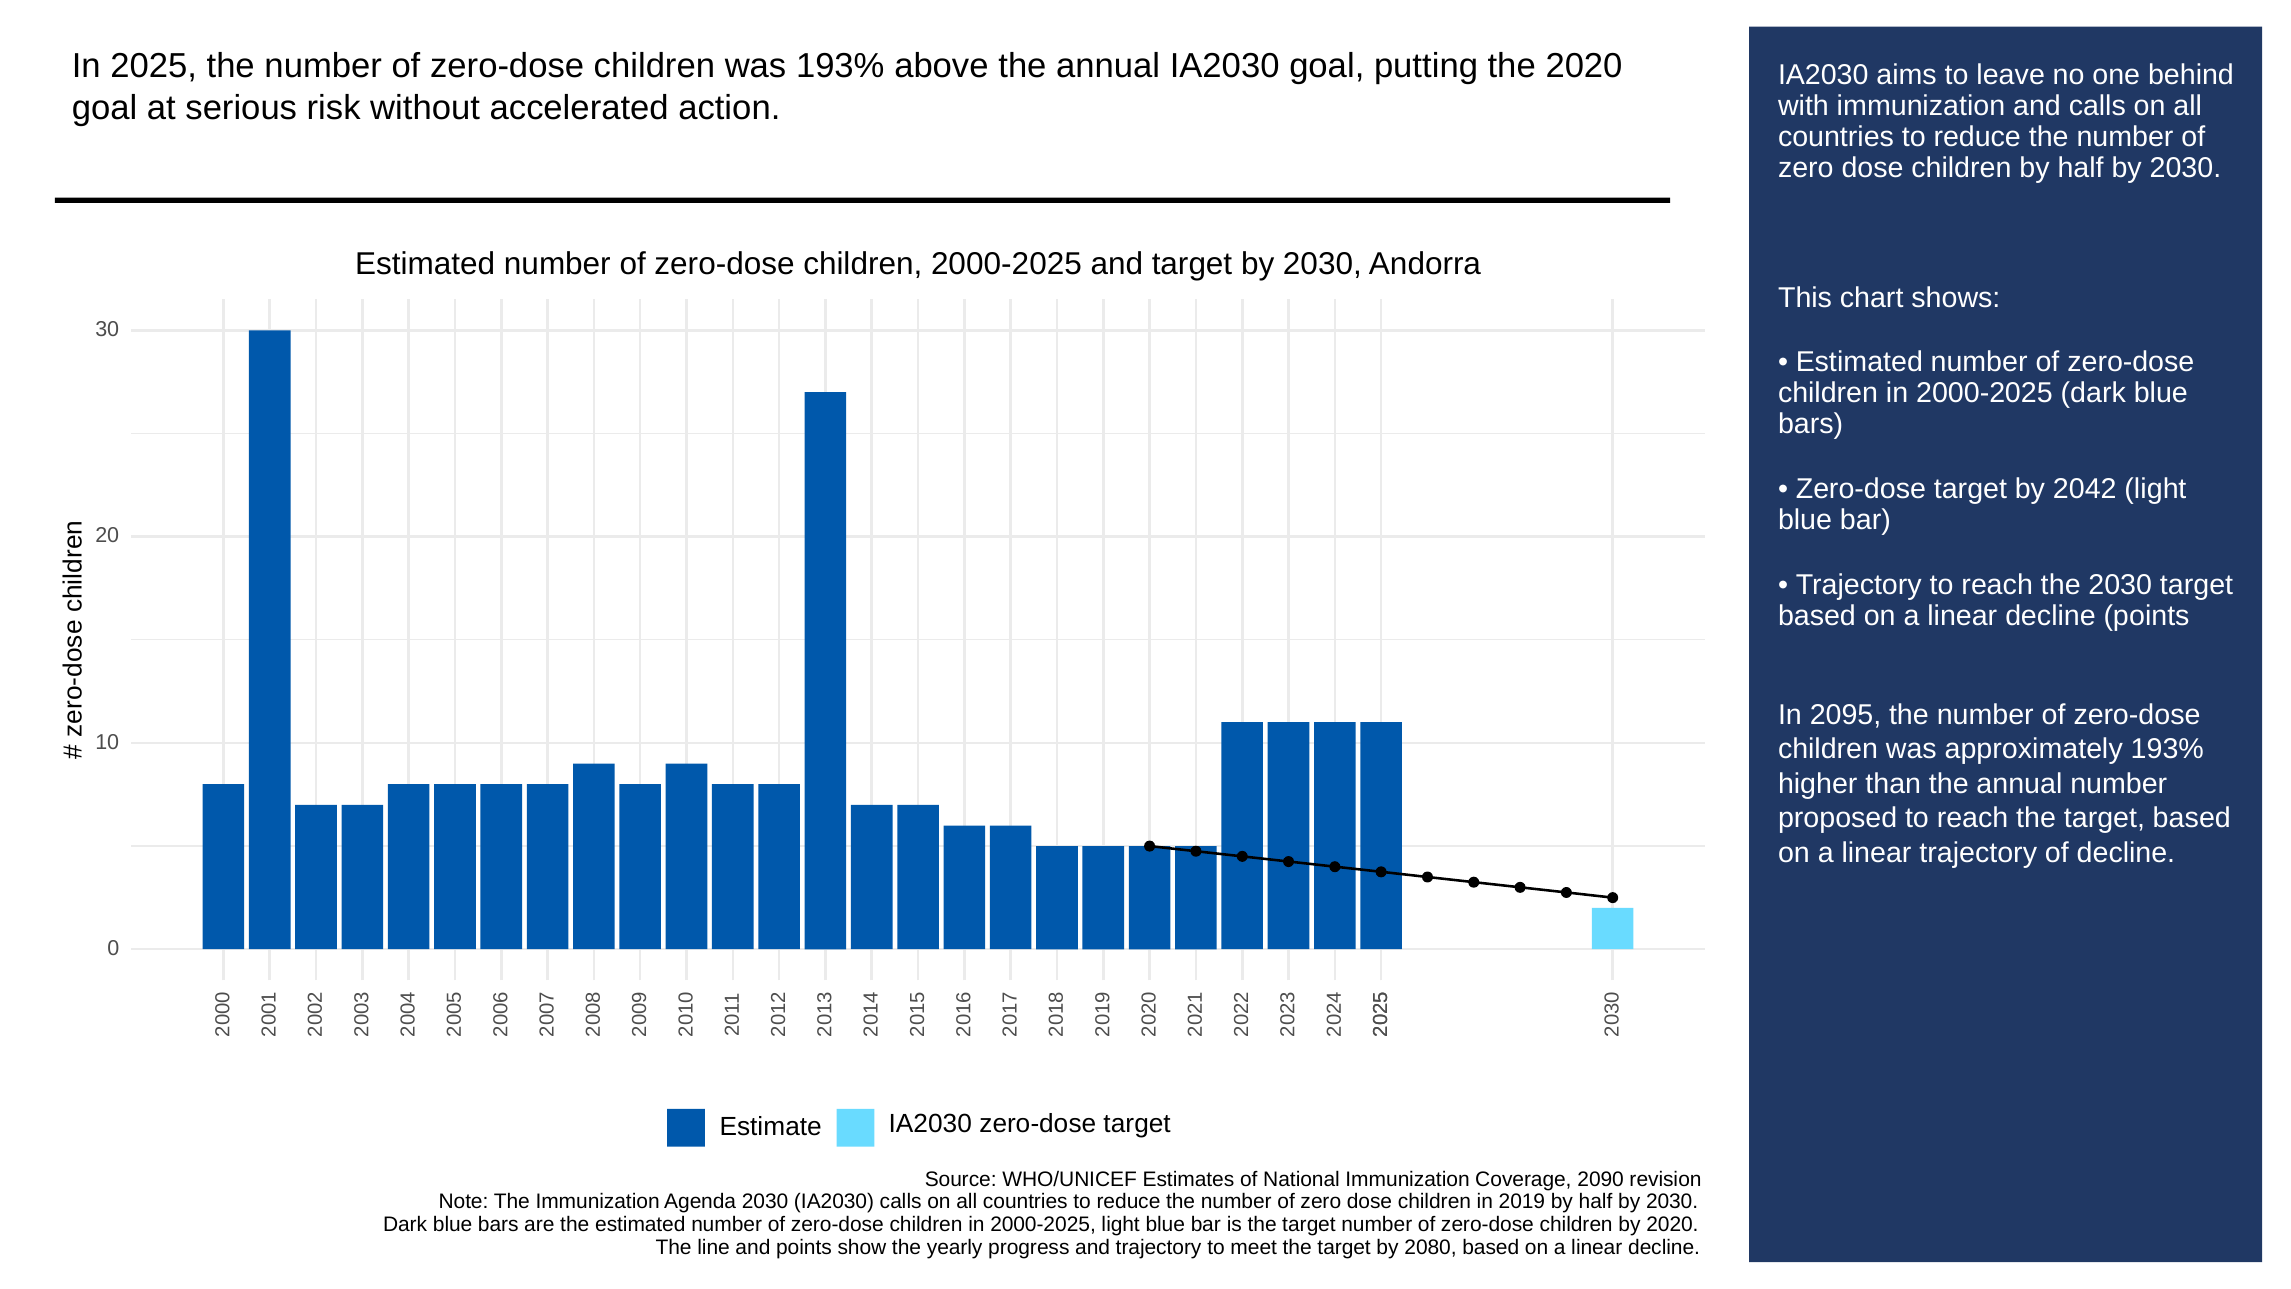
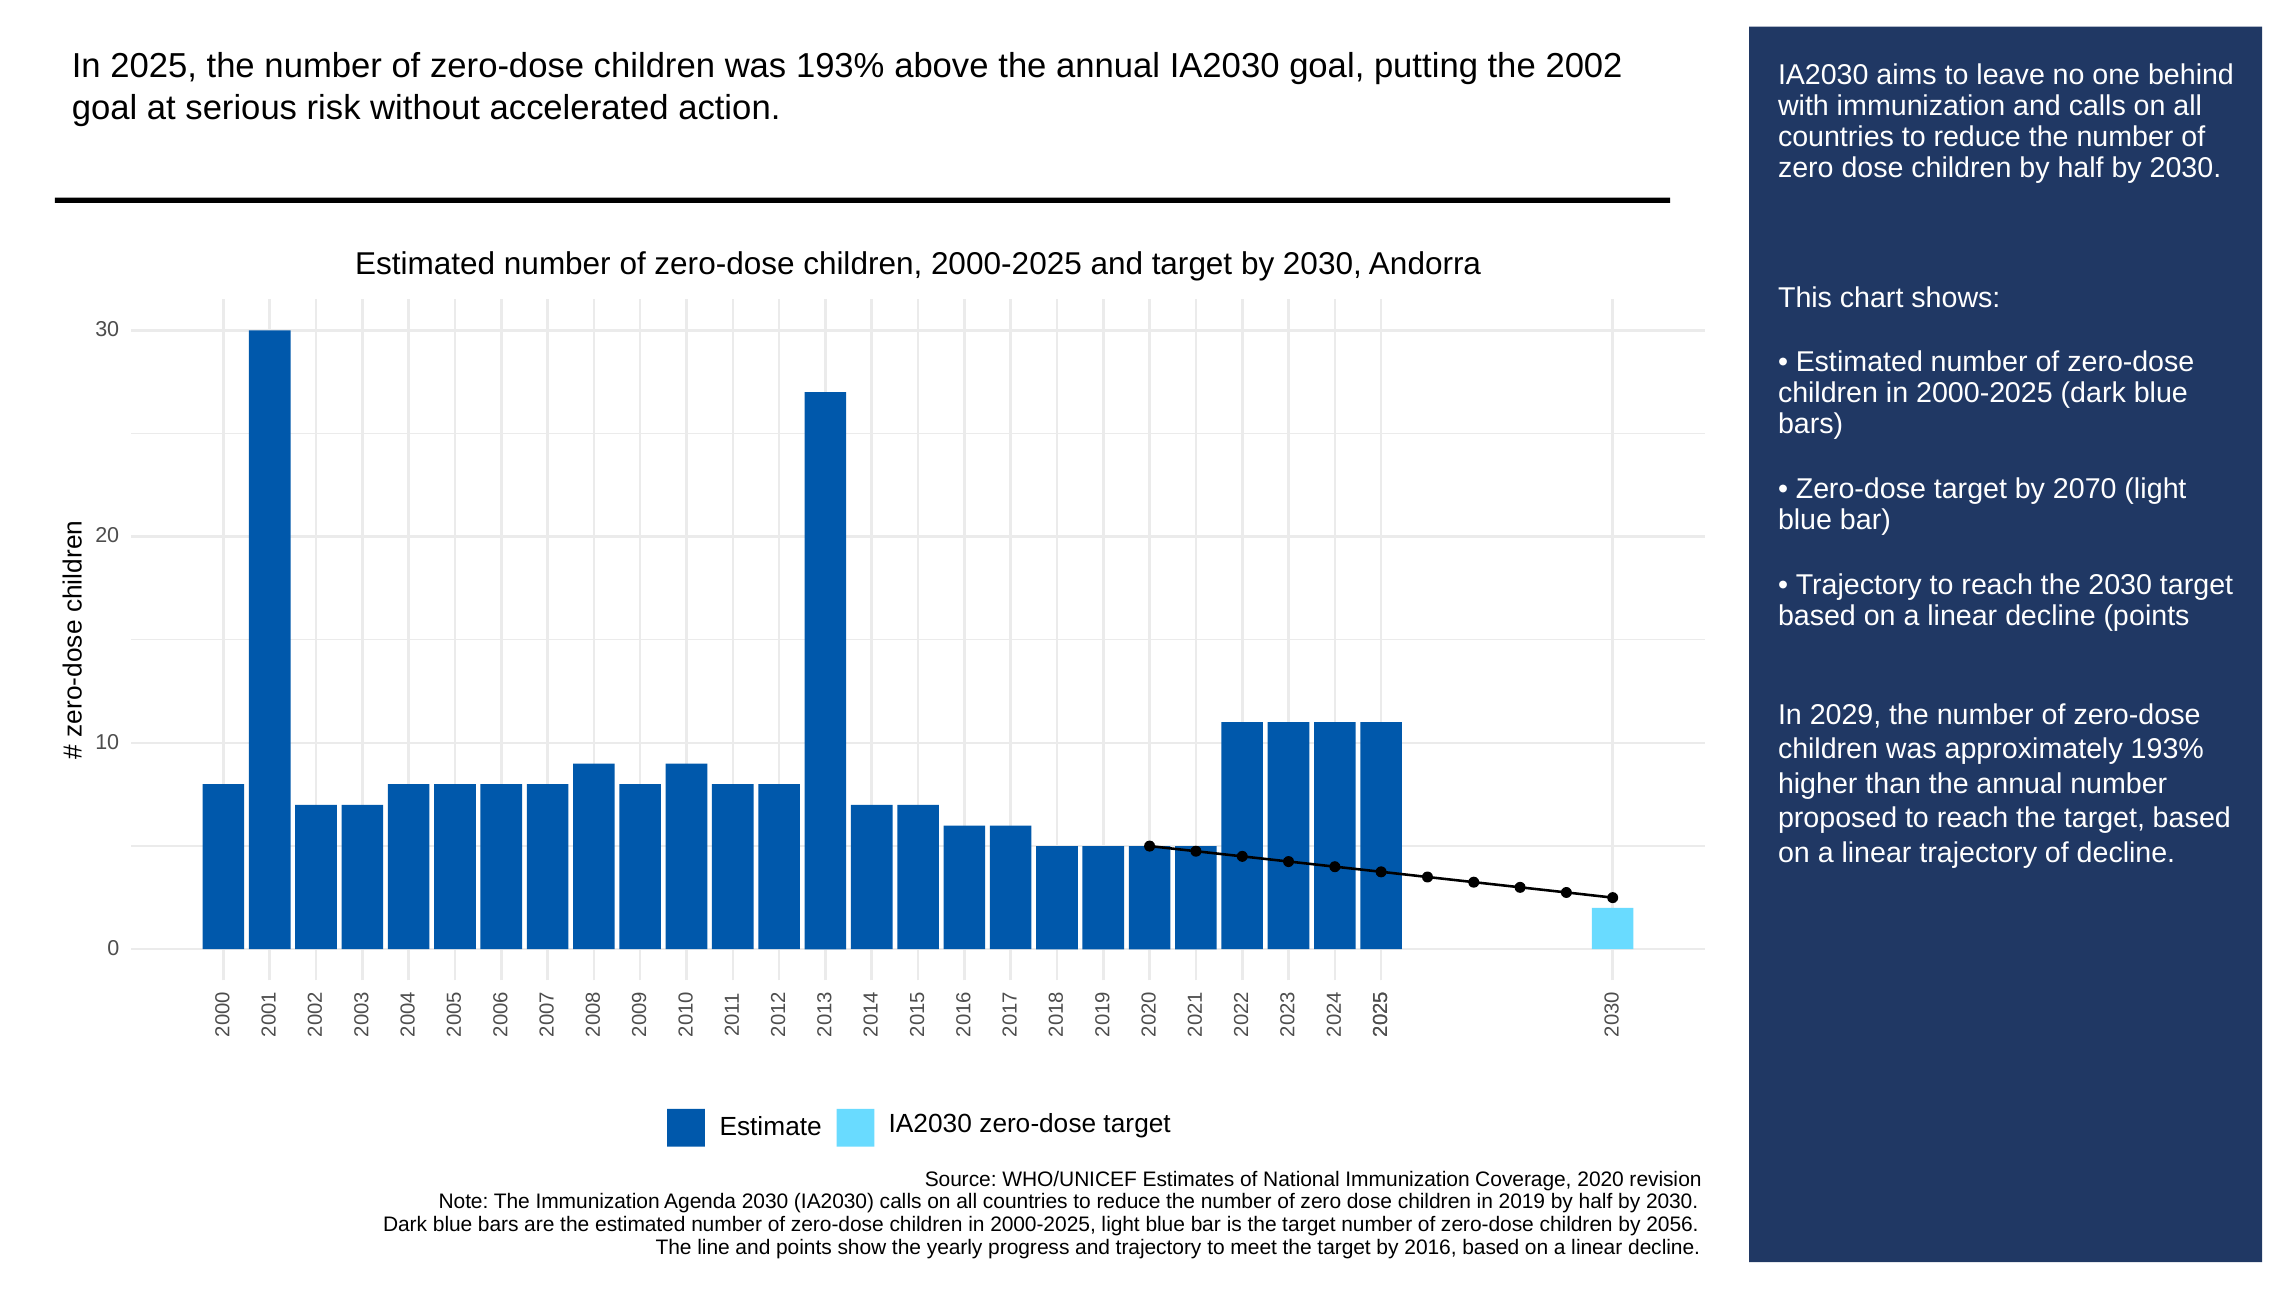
the 2020: 2020 -> 2002
2042: 2042 -> 2070
2095: 2095 -> 2029
2090: 2090 -> 2020
by 2020: 2020 -> 2056
2080: 2080 -> 2016
